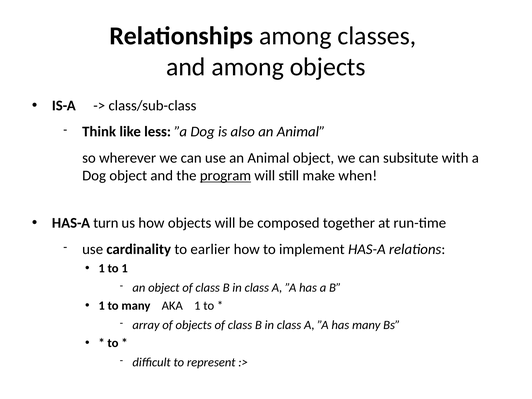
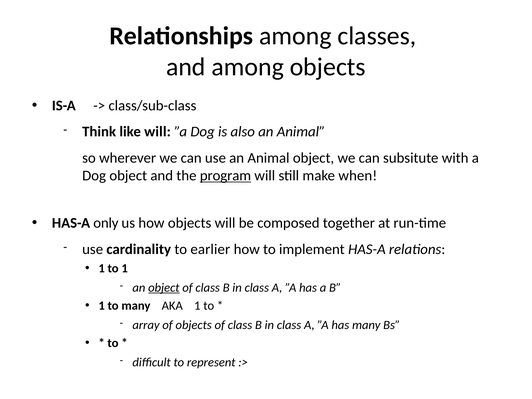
like less: less -> will
turn: turn -> only
object at (164, 288) underline: none -> present
